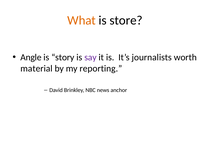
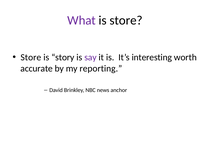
What colour: orange -> purple
Angle at (31, 57): Angle -> Store
journalists: journalists -> interesting
material: material -> accurate
